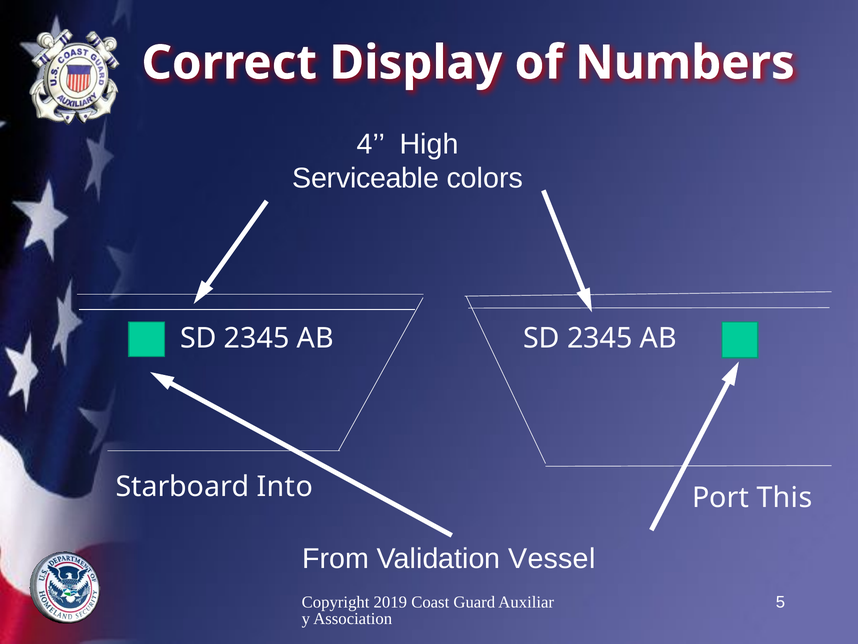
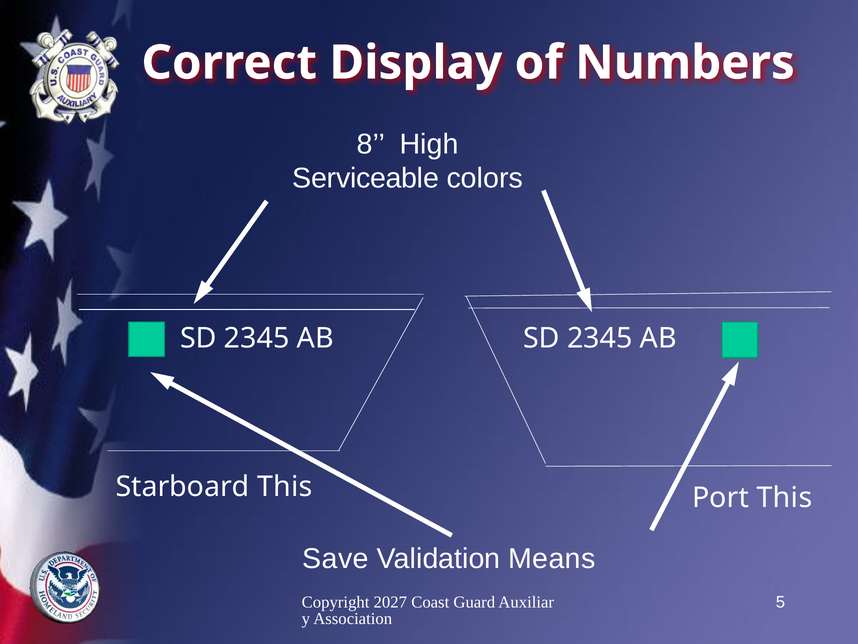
4: 4 -> 8
Starboard Into: Into -> This
From: From -> Save
Vessel: Vessel -> Means
2019: 2019 -> 2027
